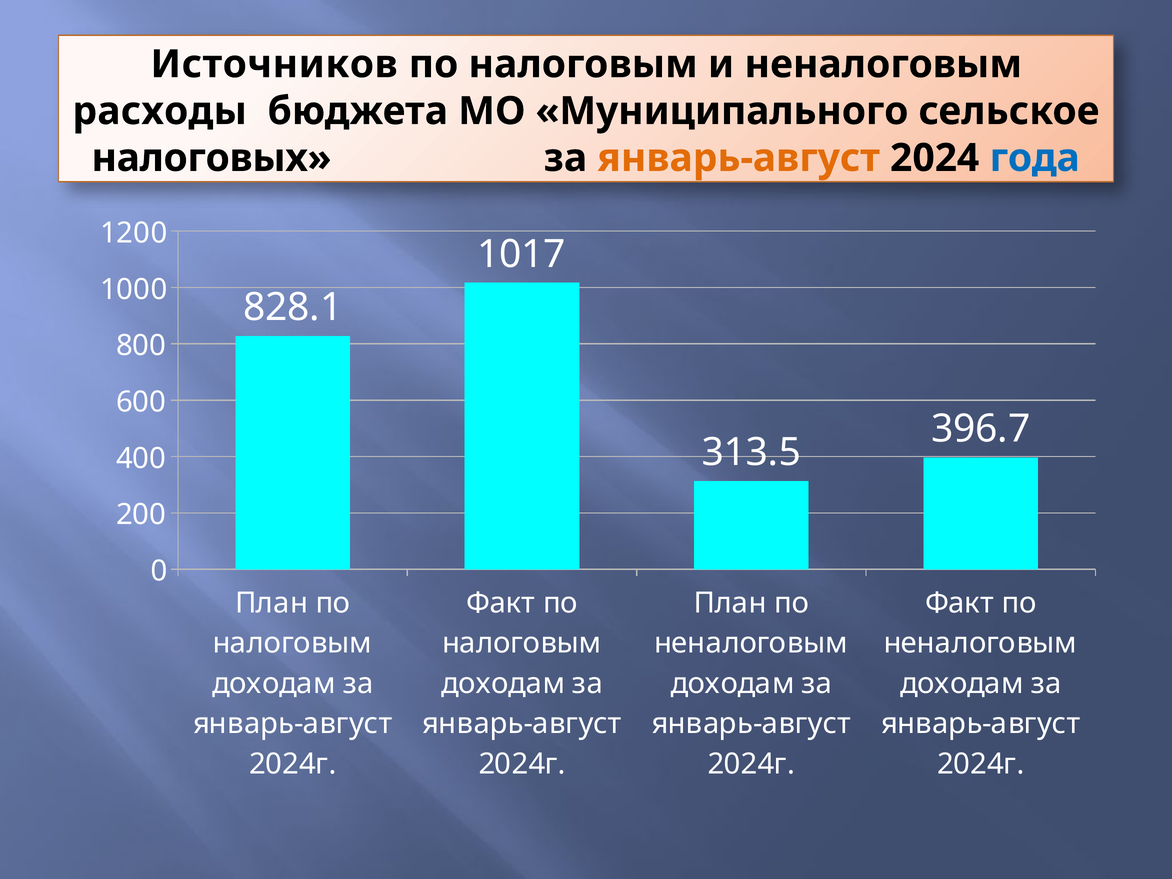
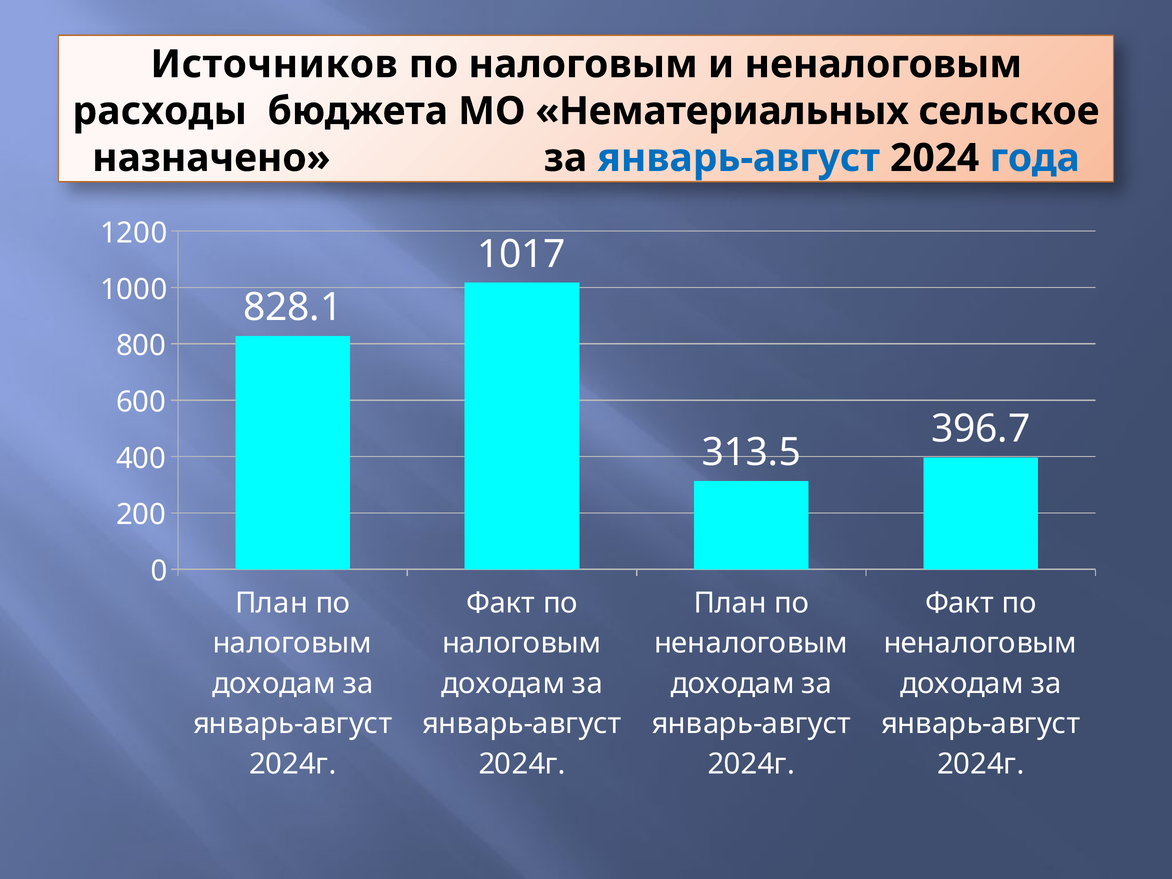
Муниципального: Муниципального -> Нематериальных
налоговых: налоговых -> назначено
январь-август at (739, 158) colour: orange -> blue
